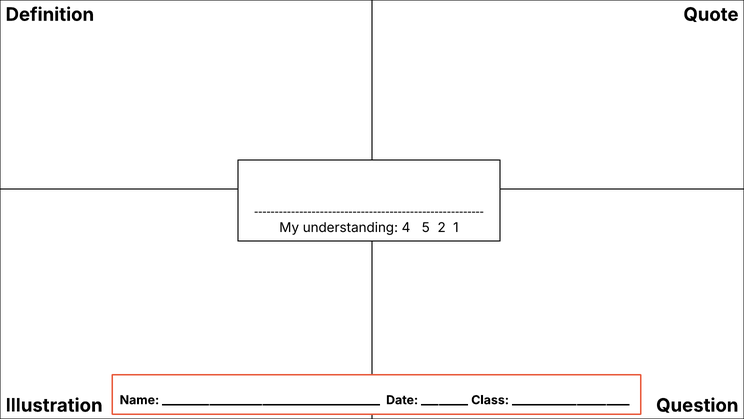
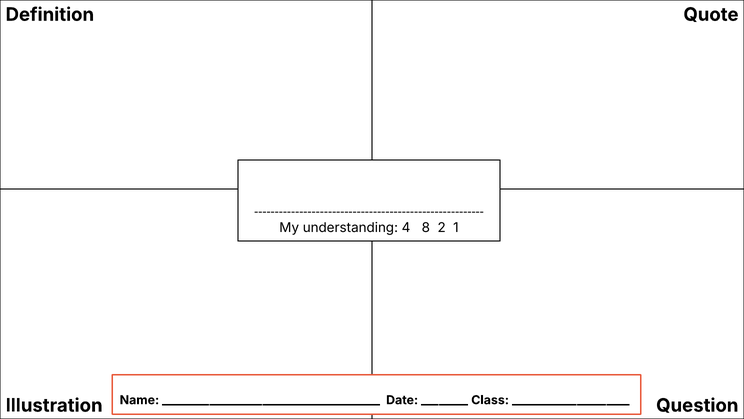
5: 5 -> 8
